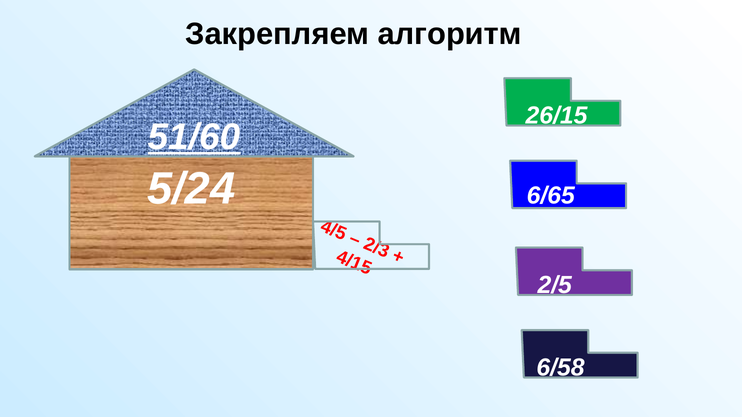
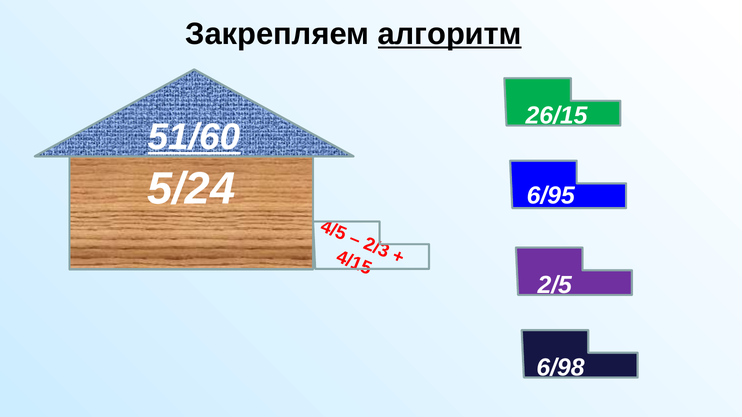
алгоритм underline: none -> present
6/65: 6/65 -> 6/95
6/58: 6/58 -> 6/98
